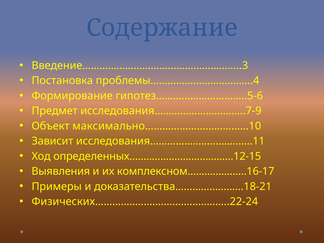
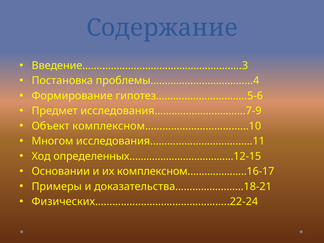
максимально………………………………10: максимально………………………………10 -> комплексном………………………………10
Зависит: Зависит -> Многом
Выявления: Выявления -> Основании
